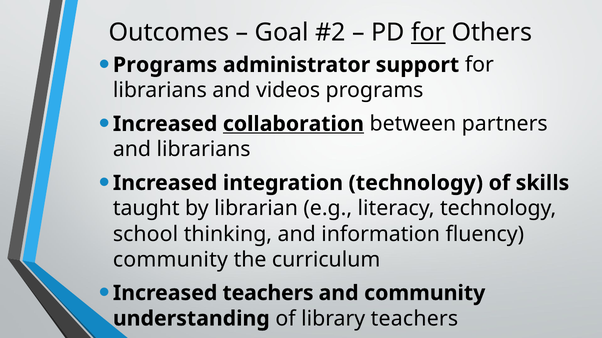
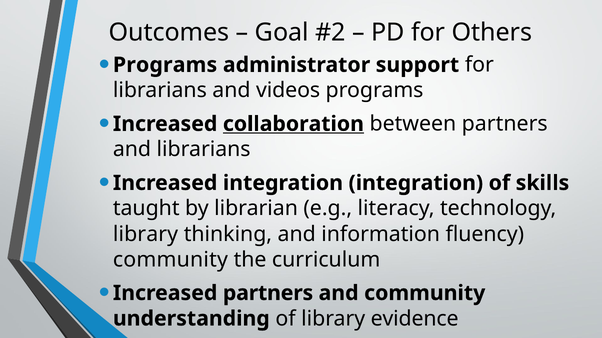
for at (428, 32) underline: present -> none
integration technology: technology -> integration
school at (146, 234): school -> library
Increased teachers: teachers -> partners
library teachers: teachers -> evidence
